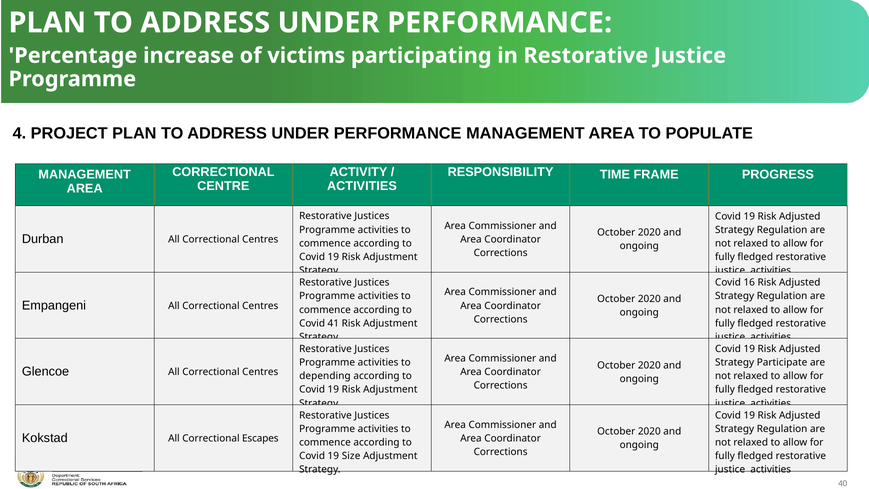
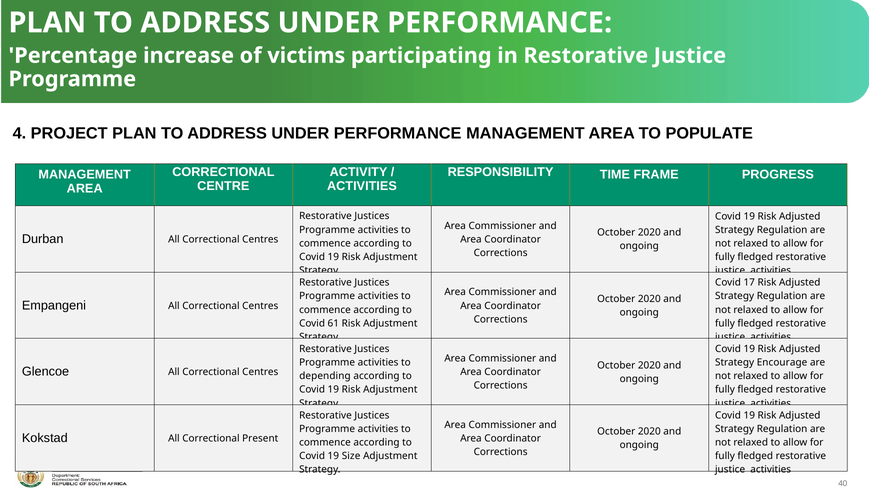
16: 16 -> 17
41: 41 -> 61
Participate: Participate -> Encourage
Escapes: Escapes -> Present
